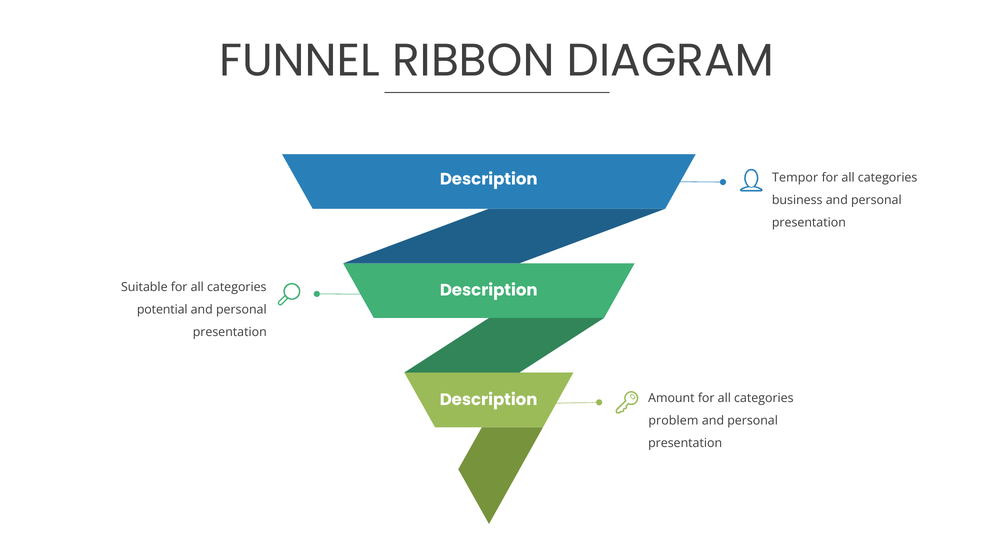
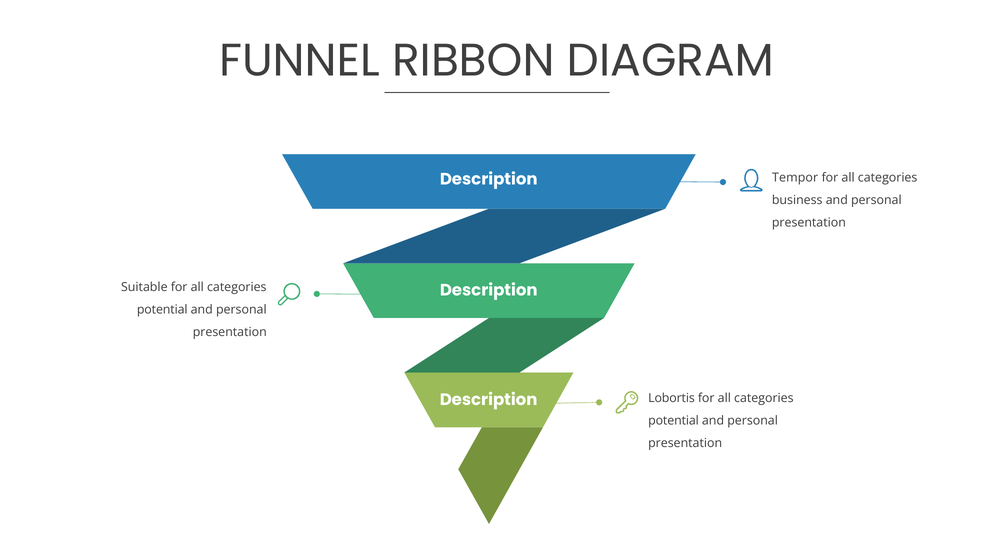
Amount: Amount -> Lobortis
problem at (673, 421): problem -> potential
